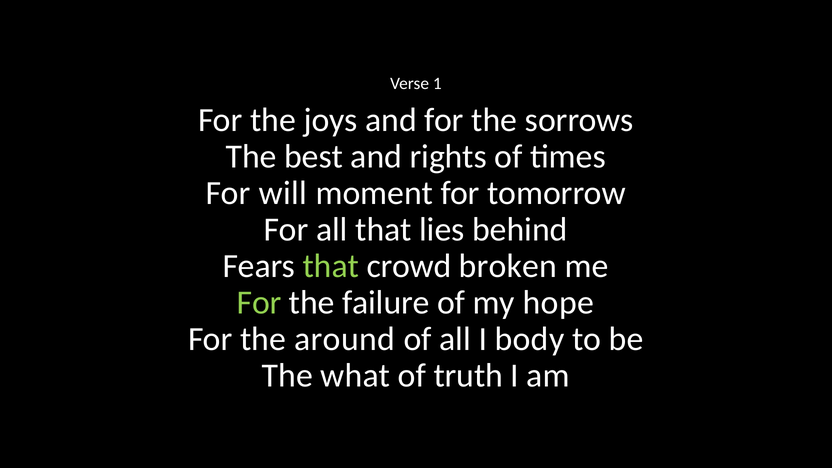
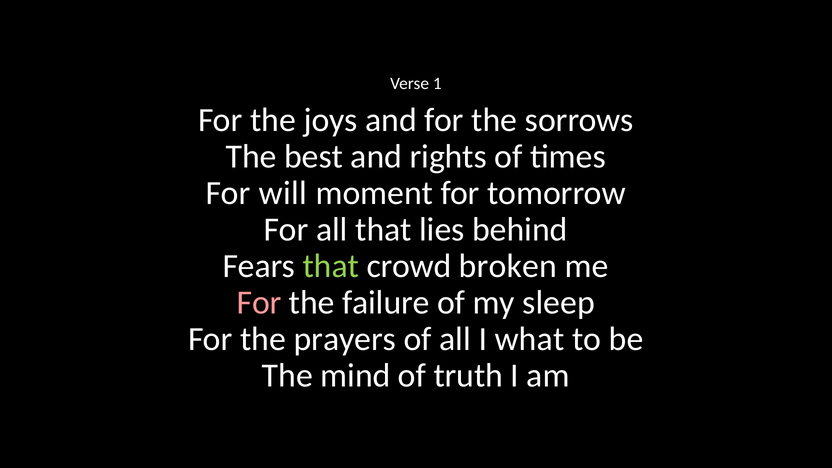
For at (259, 302) colour: light green -> pink
hope: hope -> sleep
around: around -> prayers
body: body -> what
what: what -> mind
